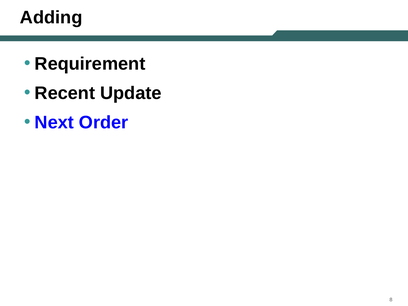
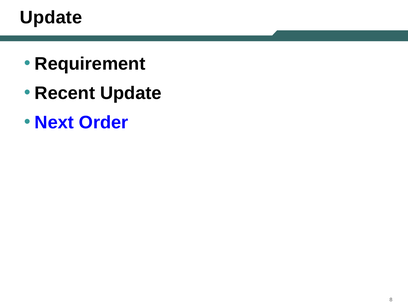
Adding at (51, 18): Adding -> Update
